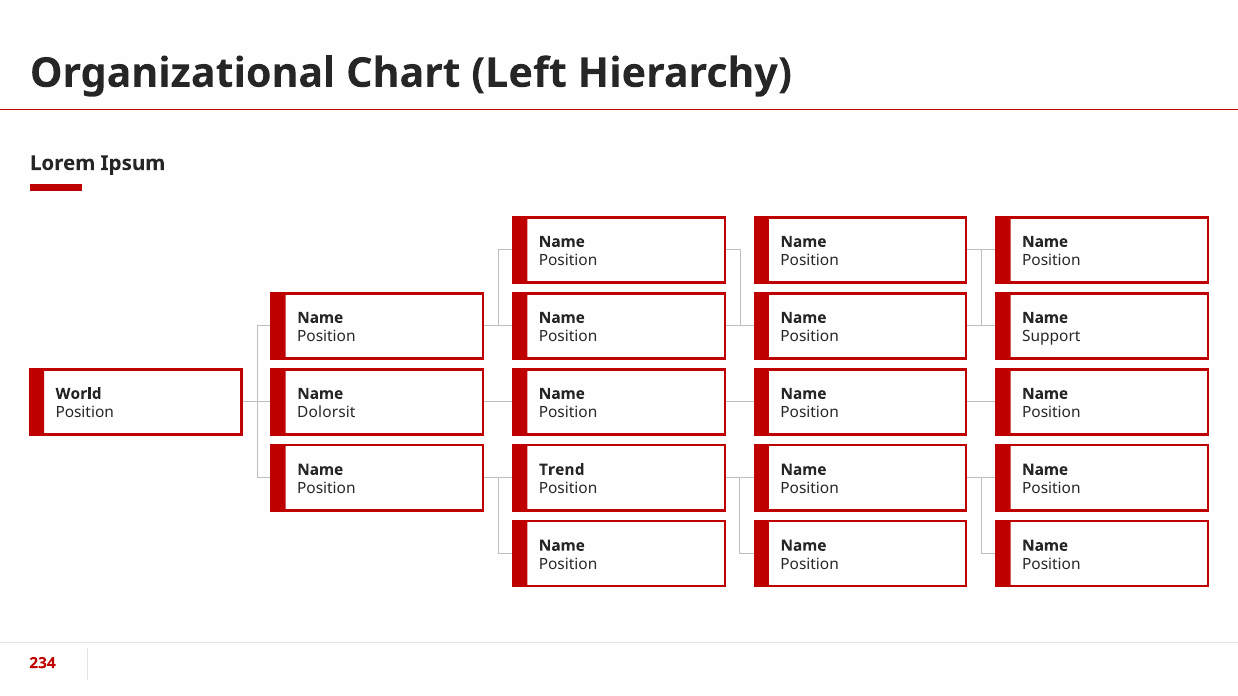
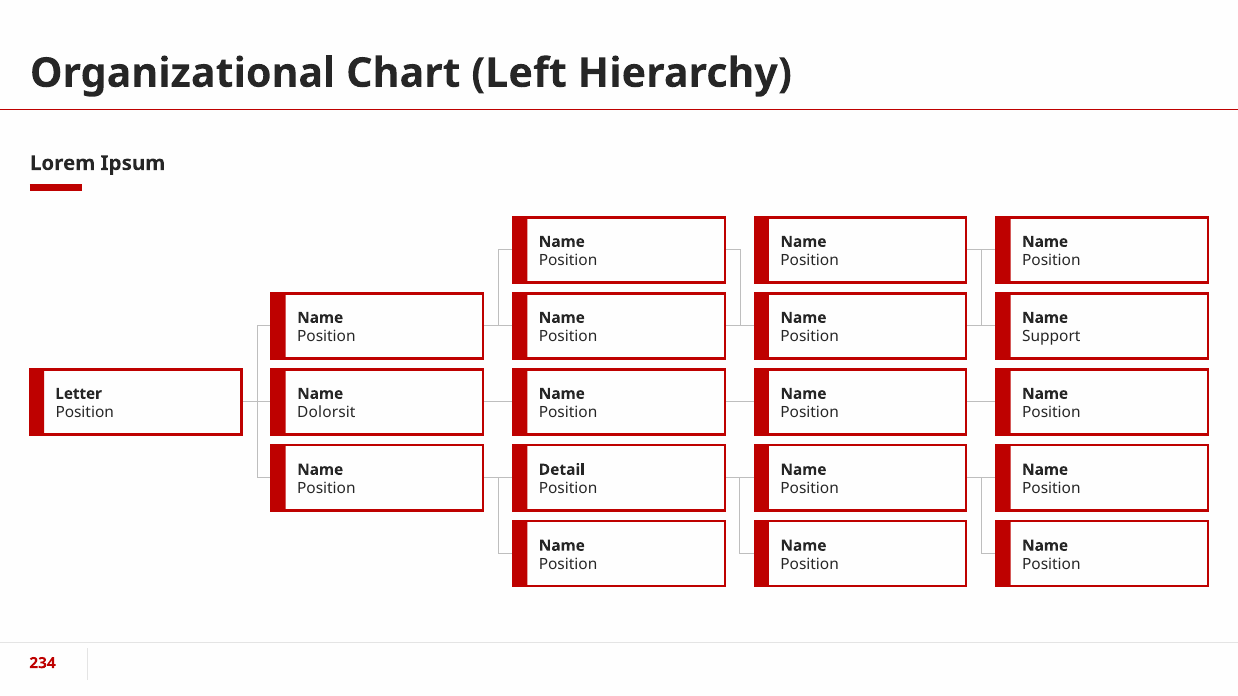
World: World -> Letter
Trend: Trend -> Detail
